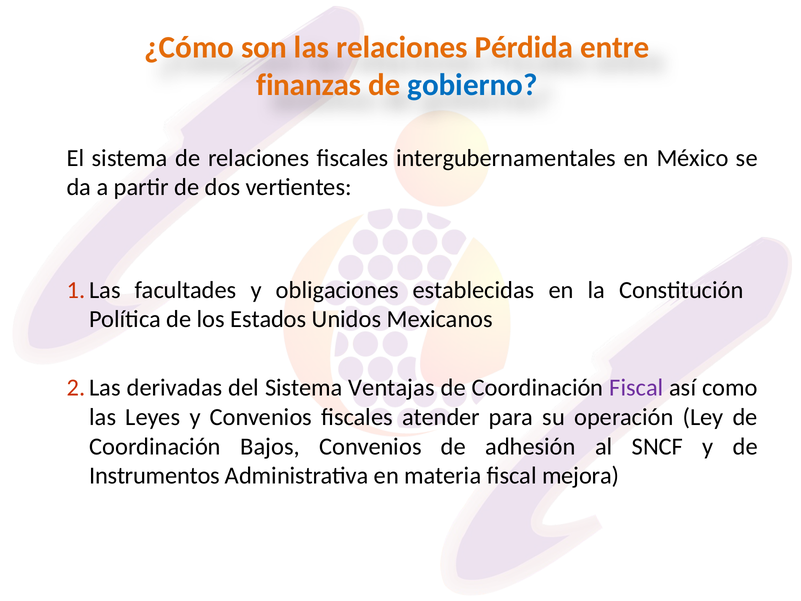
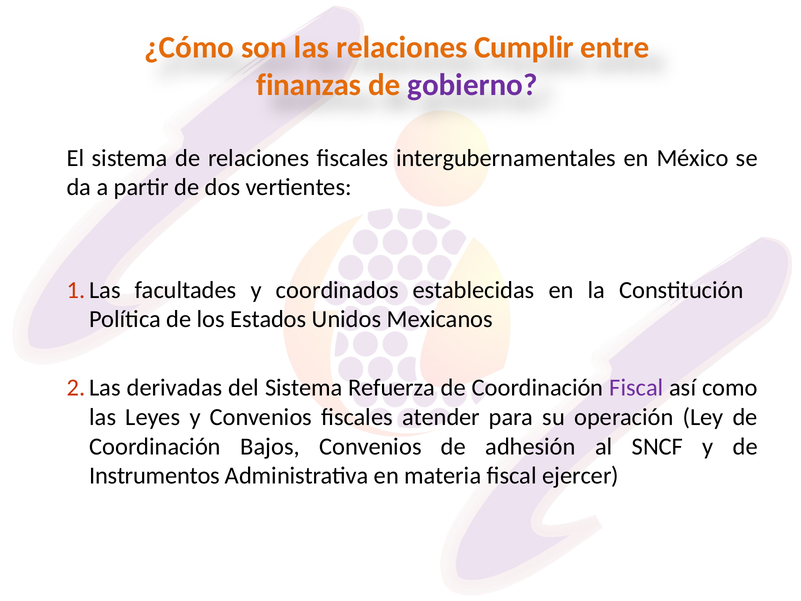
Pérdida: Pérdida -> Cumplir
gobierno colour: blue -> purple
obligaciones: obligaciones -> coordinados
Ventajas: Ventajas -> Refuerza
mejora: mejora -> ejercer
